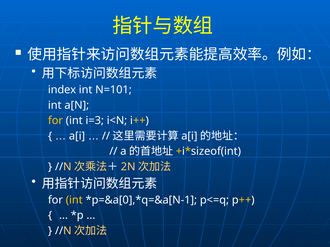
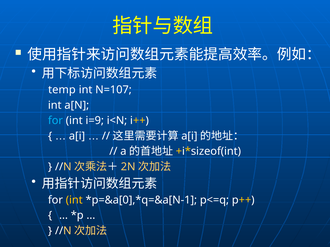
index: index -> temp
N=101: N=101 -> N=107
for at (55, 121) colour: yellow -> light blue
i=3: i=3 -> i=9
